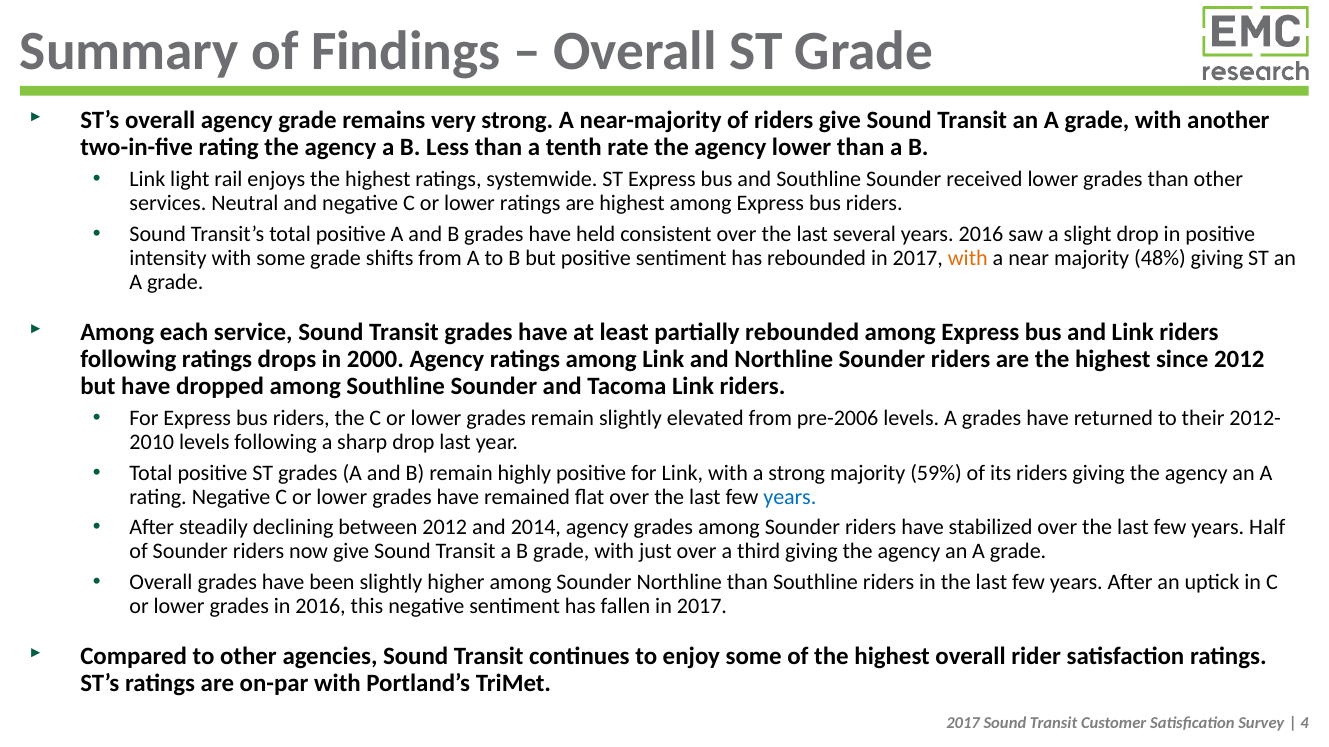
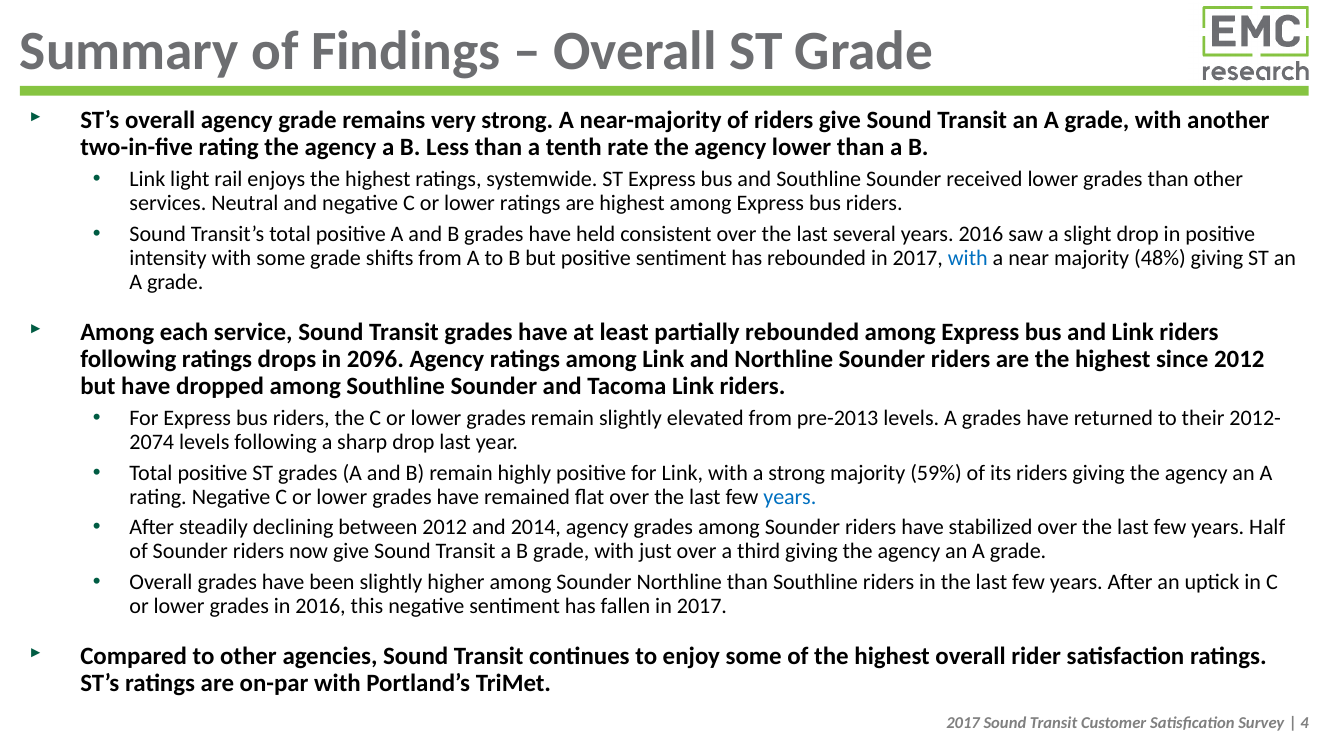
with at (968, 258) colour: orange -> blue
2000: 2000 -> 2096
pre-2006: pre-2006 -> pre-2013
2010: 2010 -> 2074
